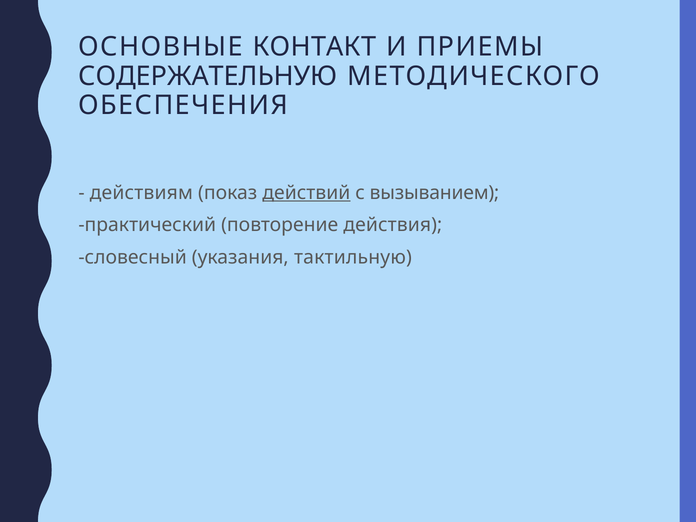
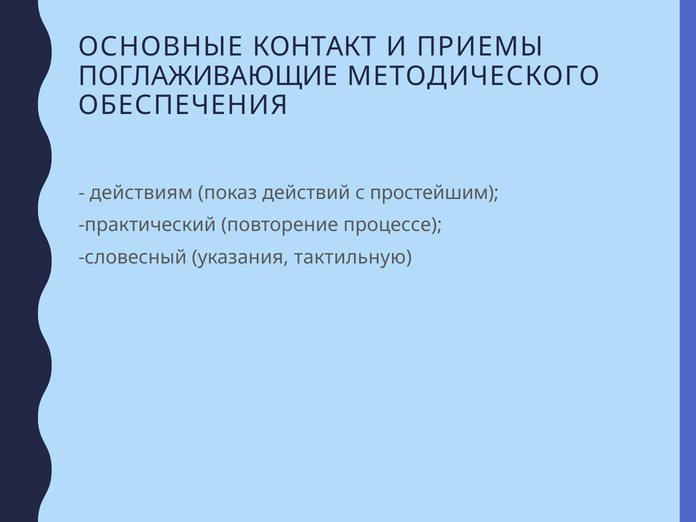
СОДЕРЖАТЕЛЬНУЮ: СОДЕРЖАТЕЛЬНУЮ -> ПОГЛАЖИВАЮЩИЕ
действий underline: present -> none
вызыванием: вызыванием -> простейшим
действия: действия -> процессе
